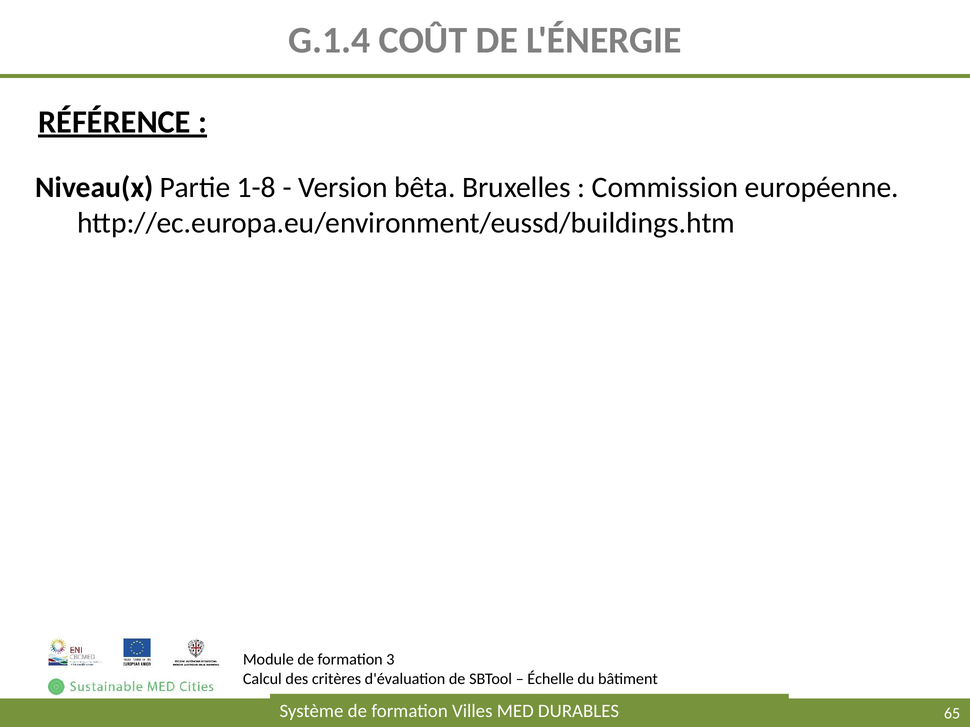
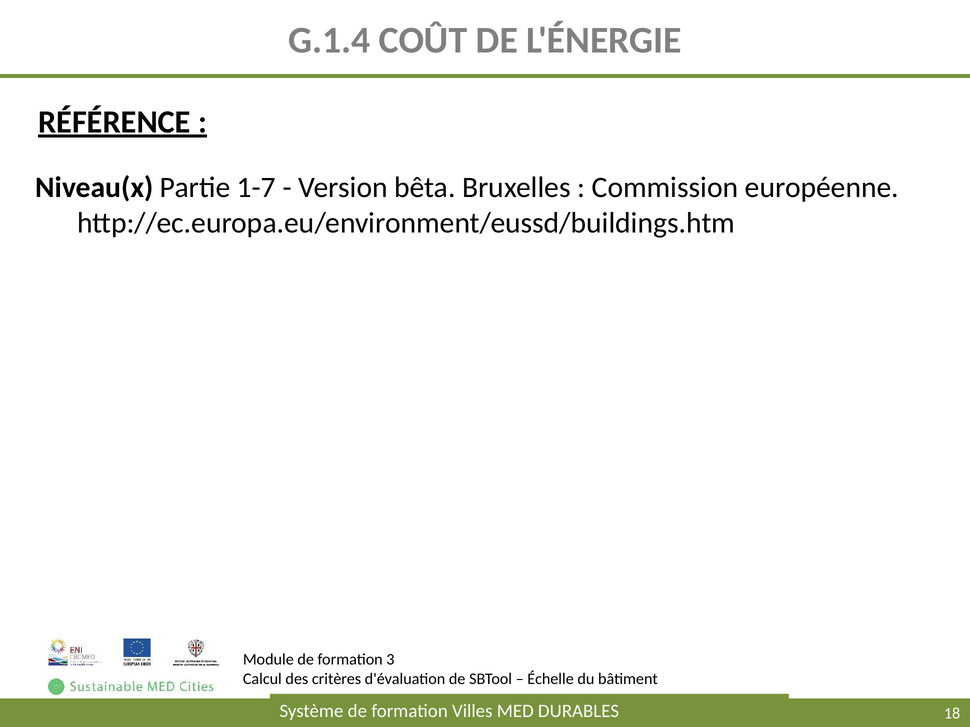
1-8: 1-8 -> 1-7
65: 65 -> 18
